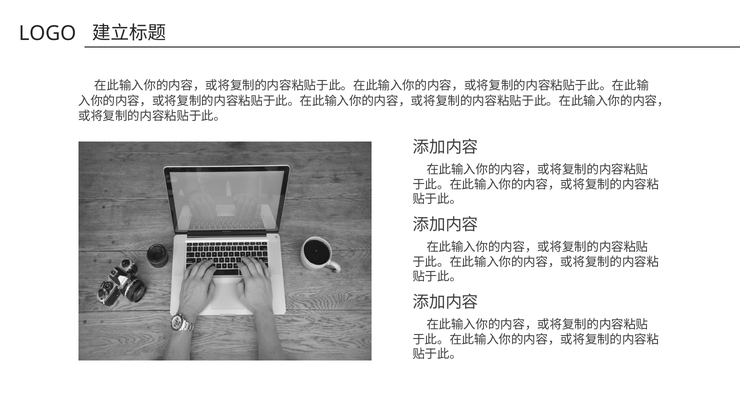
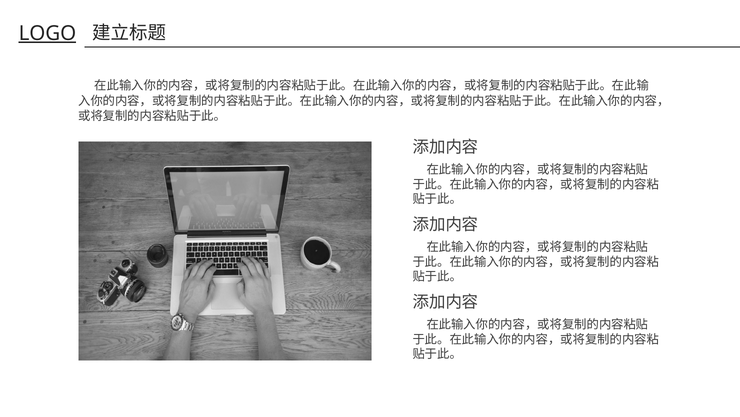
LOGO underline: none -> present
